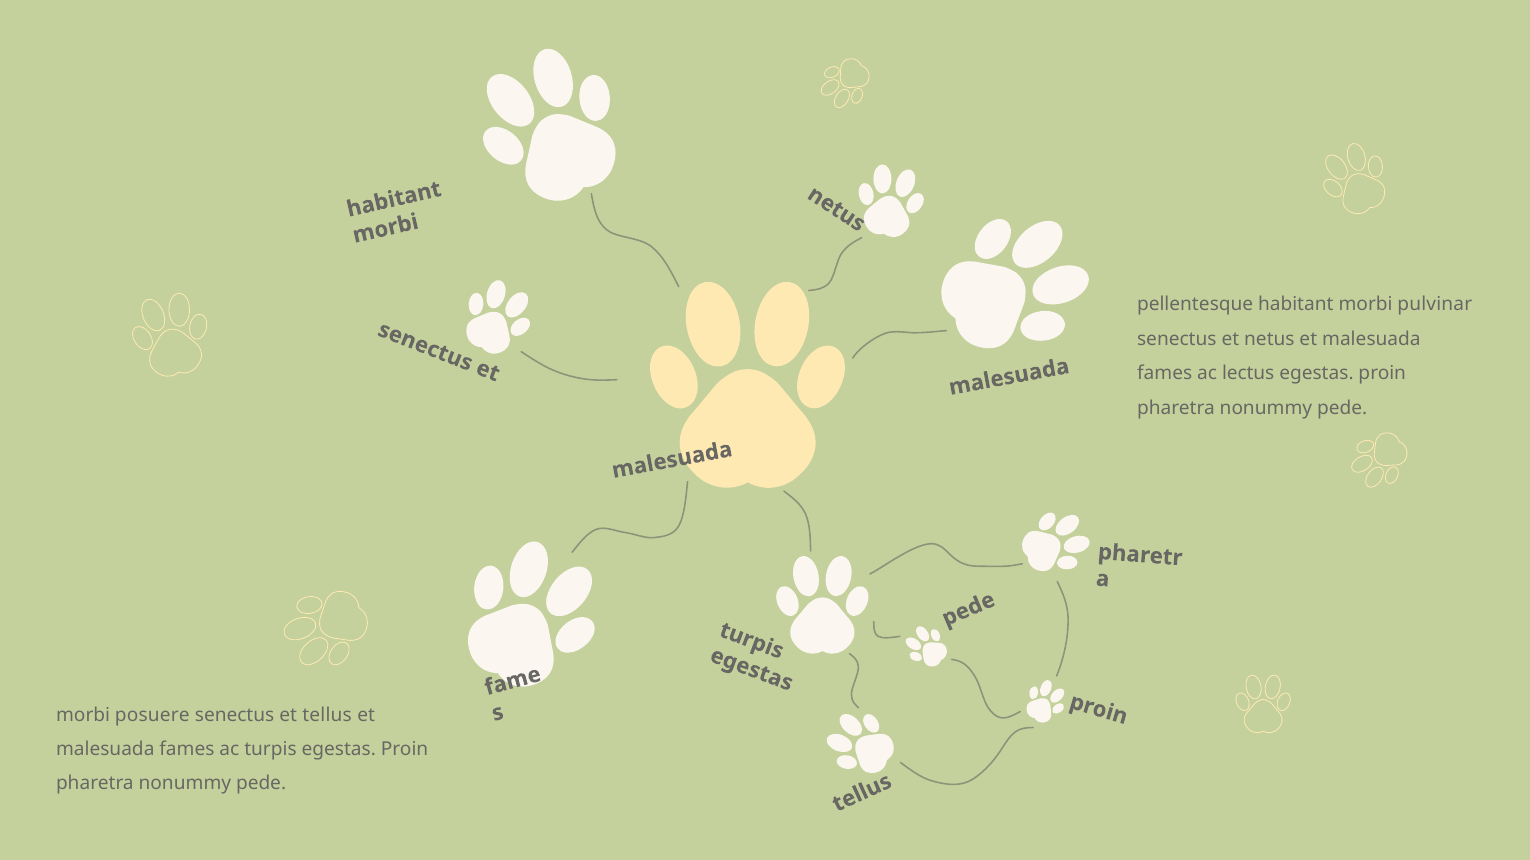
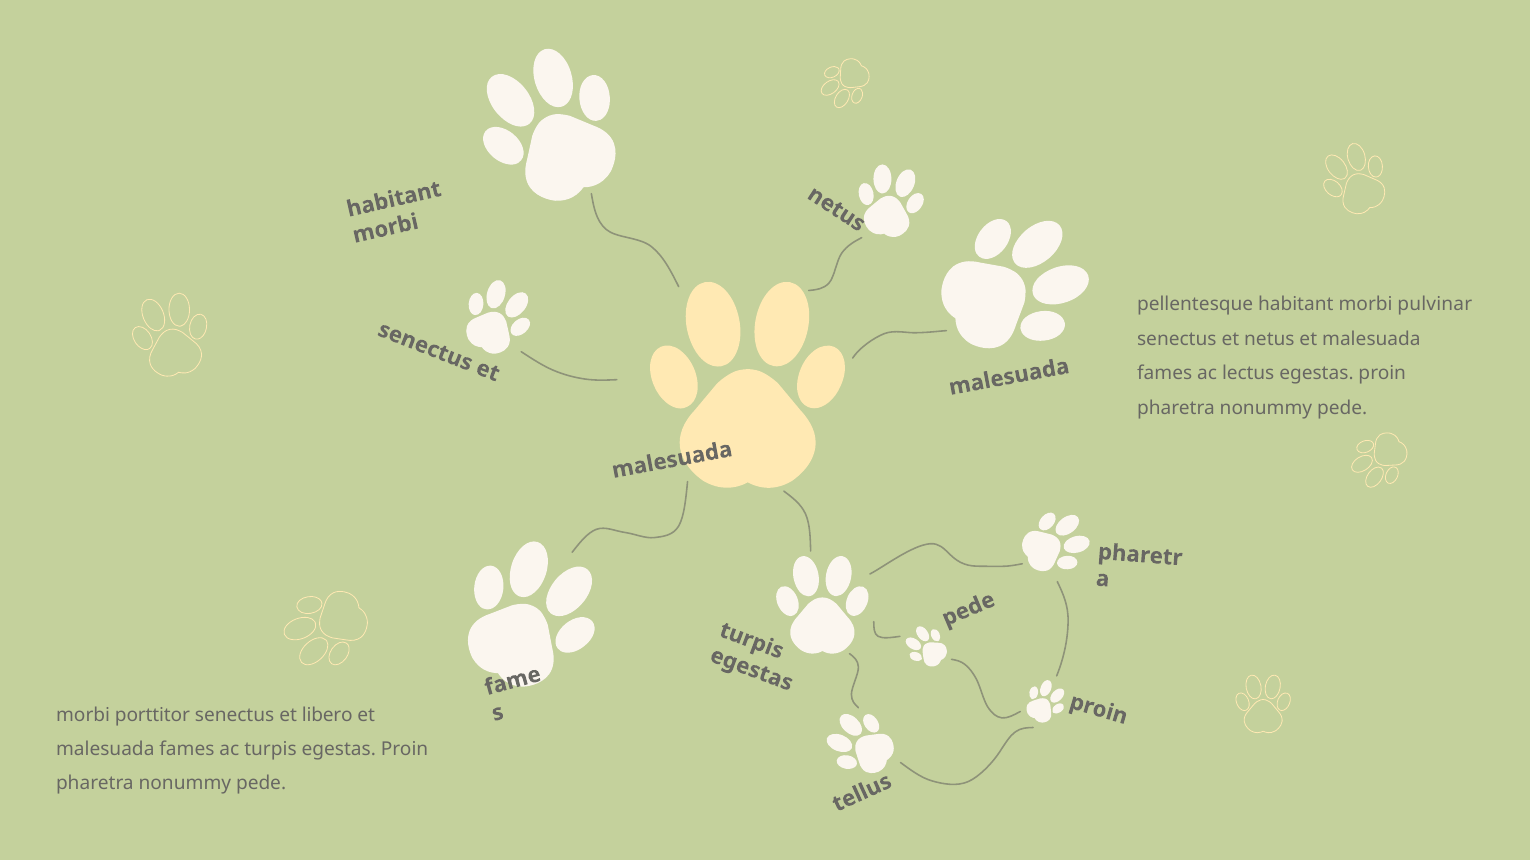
posuere: posuere -> porttitor
tellus: tellus -> libero
